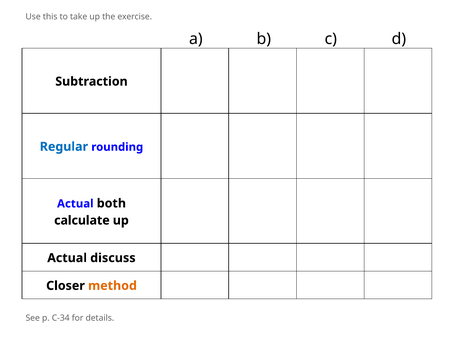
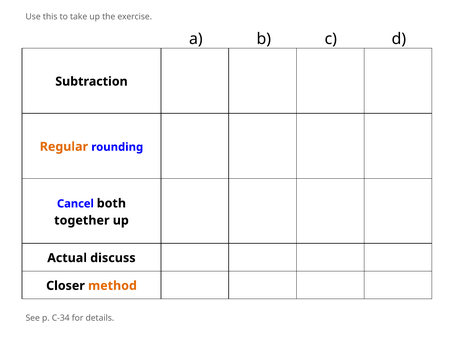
Regular colour: blue -> orange
Actual at (75, 203): Actual -> Cancel
calculate: calculate -> together
